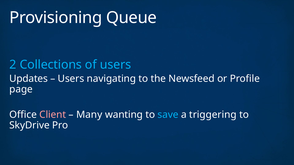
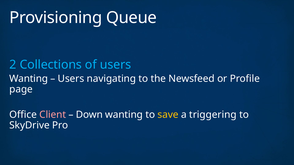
Updates at (29, 79): Updates -> Wanting
Many: Many -> Down
save colour: light blue -> yellow
